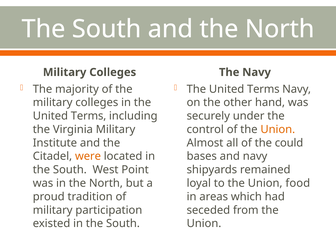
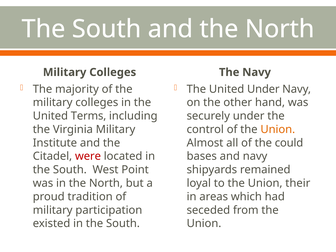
Terms at (263, 89): Terms -> Under
were colour: orange -> red
food: food -> their
